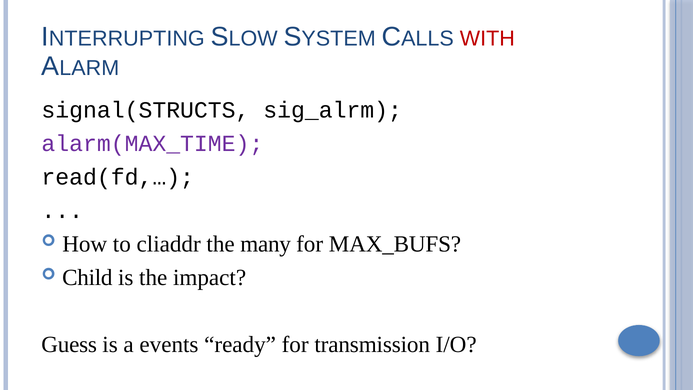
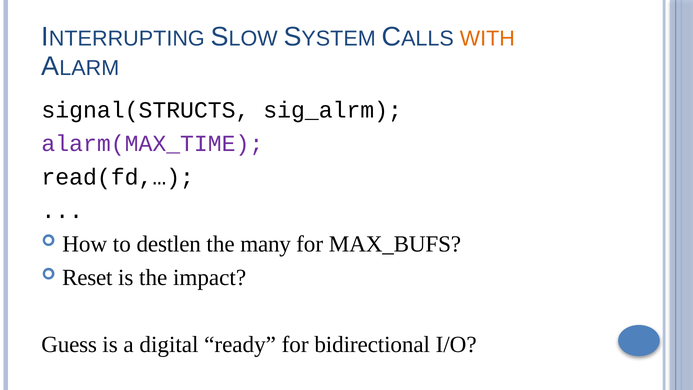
WITH colour: red -> orange
cliaddr: cliaddr -> destlen
Child: Child -> Reset
events: events -> digital
transmission: transmission -> bidirectional
